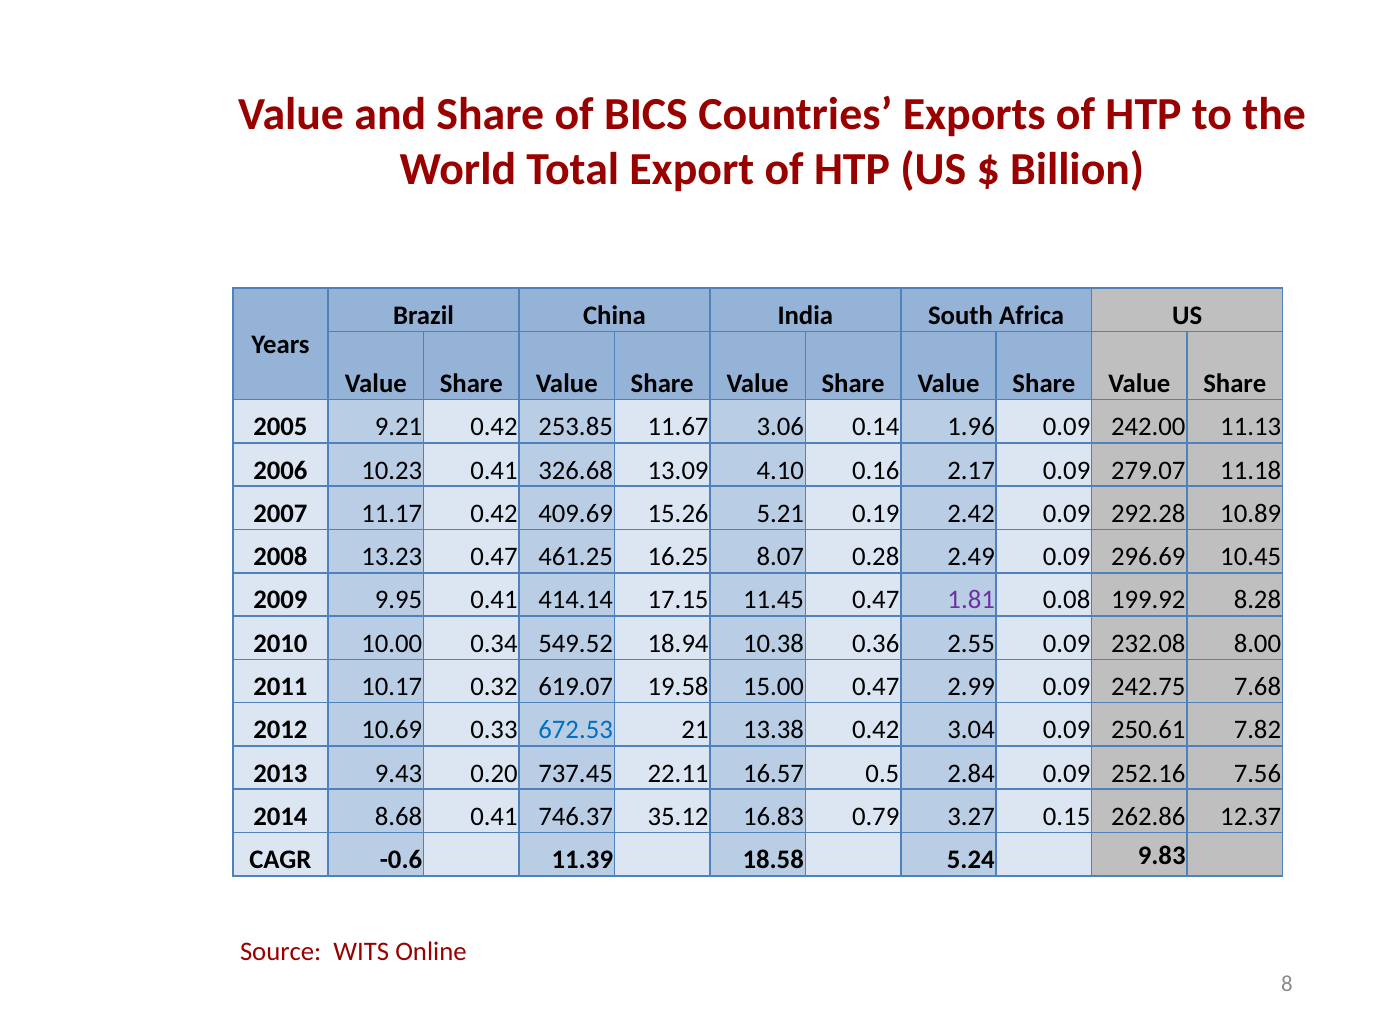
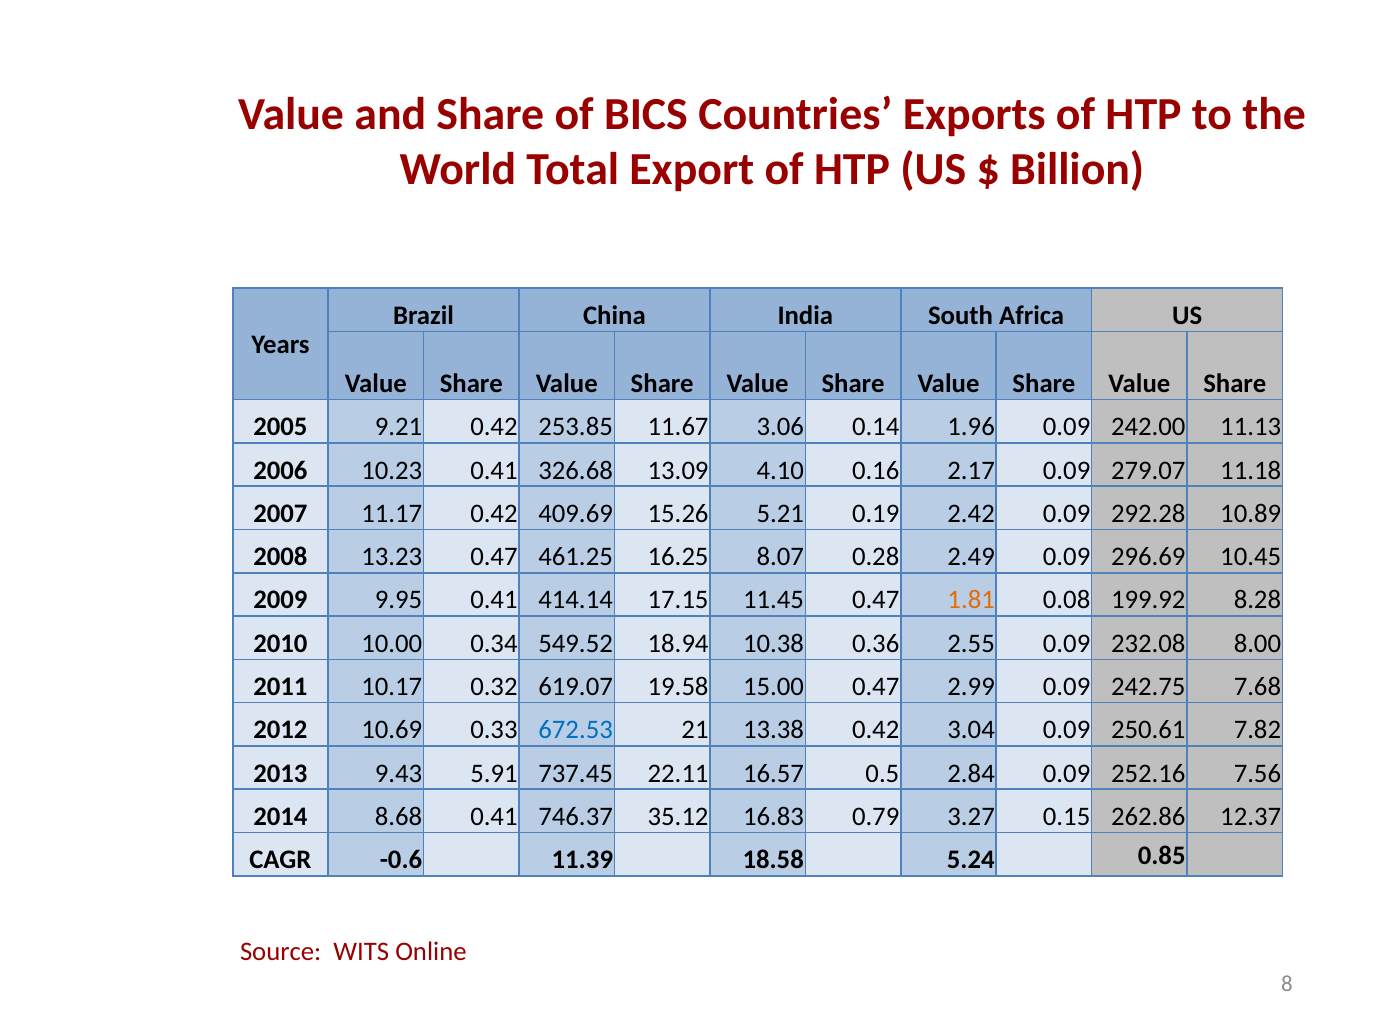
1.81 colour: purple -> orange
0.20: 0.20 -> 5.91
9.83: 9.83 -> 0.85
